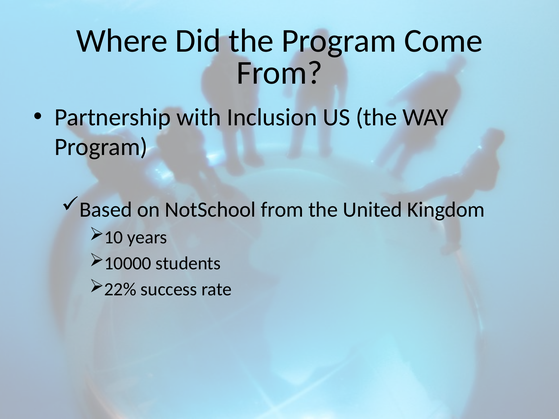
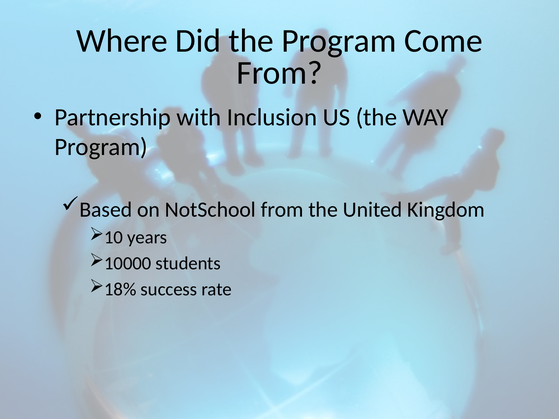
22%: 22% -> 18%
